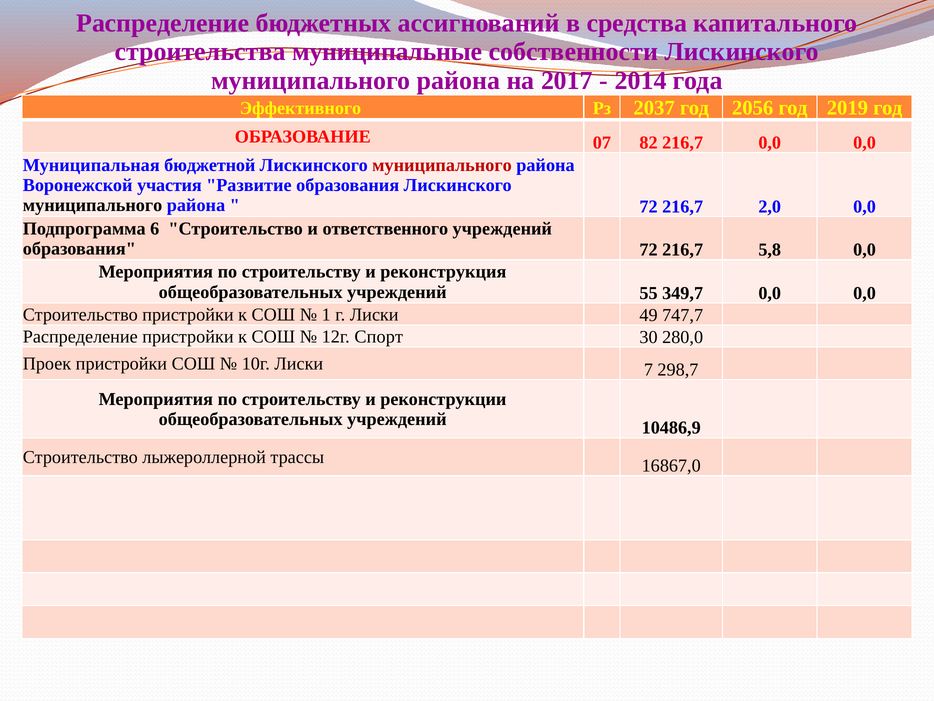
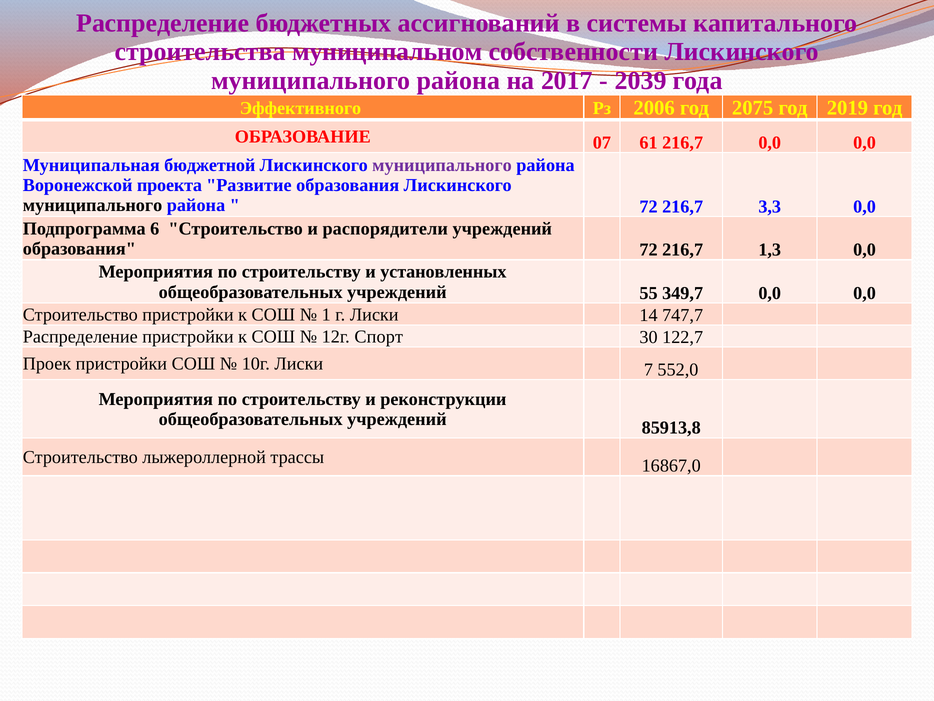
средства: средства -> системы
муниципальные: муниципальные -> муниципальном
2014: 2014 -> 2039
2037: 2037 -> 2006
2056: 2056 -> 2075
82: 82 -> 61
муниципального at (442, 165) colour: red -> purple
участия: участия -> проекта
2,0: 2,0 -> 3,3
ответственного: ответственного -> распорядители
5,8: 5,8 -> 1,3
реконструкция: реконструкция -> установленных
49: 49 -> 14
280,0: 280,0 -> 122,7
298,7: 298,7 -> 552,0
10486,9: 10486,9 -> 85913,8
